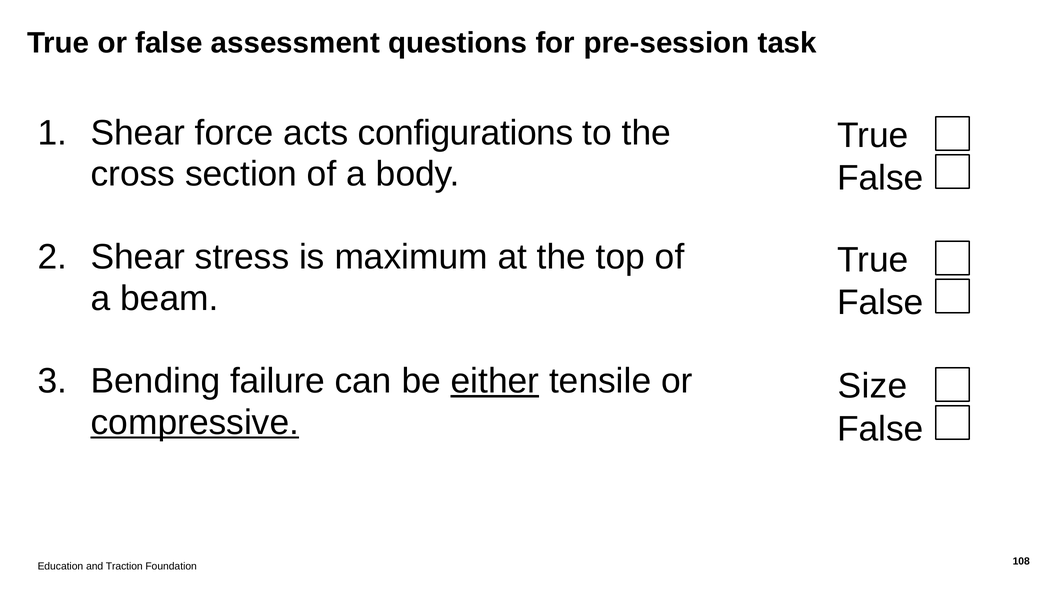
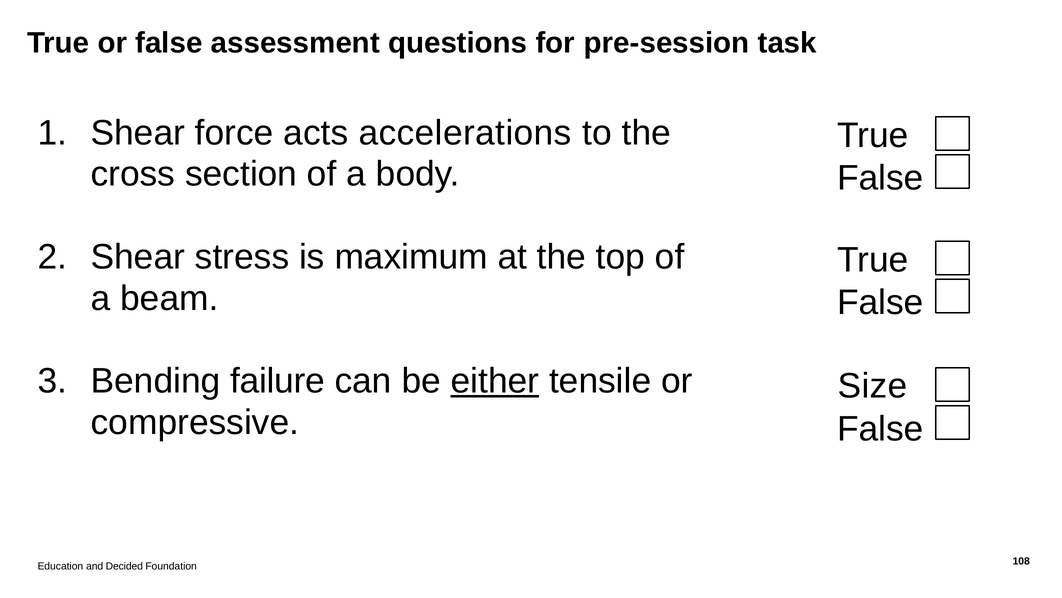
configurations: configurations -> accelerations
compressive underline: present -> none
Traction: Traction -> Decided
